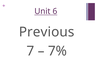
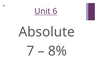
Previous: Previous -> Absolute
7%: 7% -> 8%
